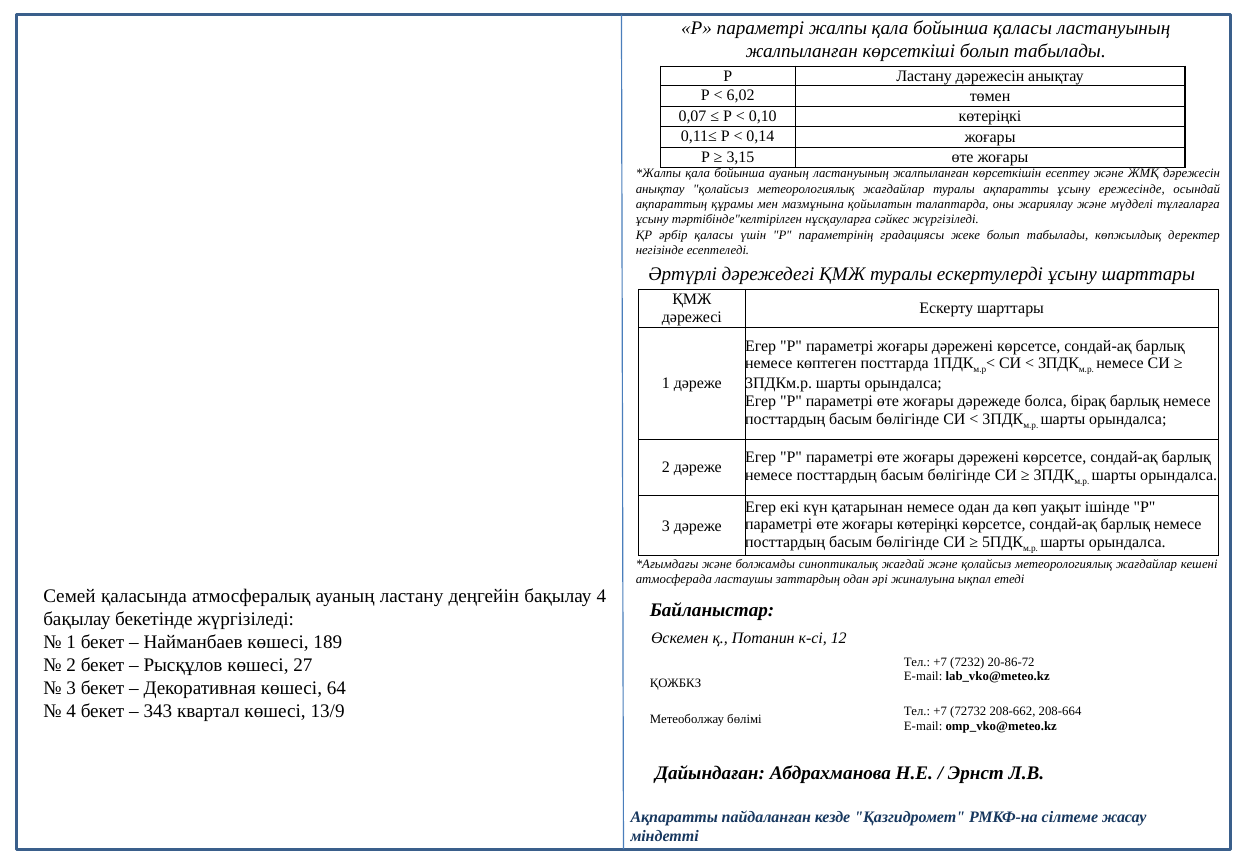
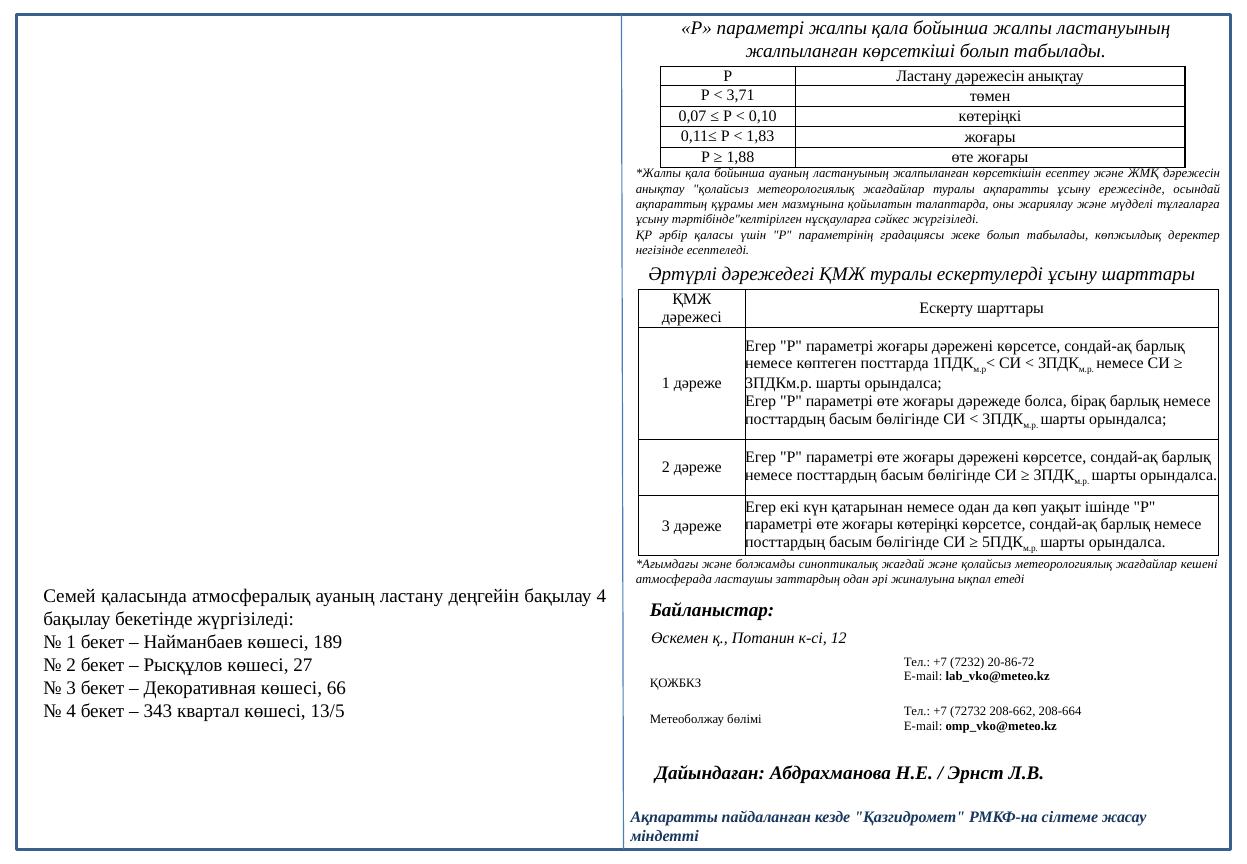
бойынша қаласы: қаласы -> жалпы
6,02: 6,02 -> 3,71
0,14: 0,14 -> 1,83
3,15: 3,15 -> 1,88
64: 64 -> 66
13/9: 13/9 -> 13/5
